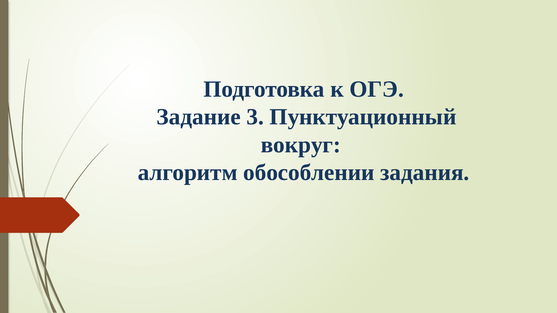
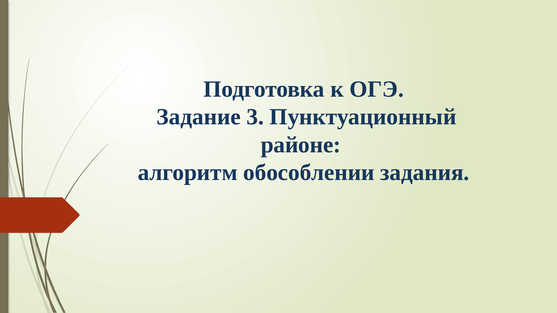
вокруг: вокруг -> районе
